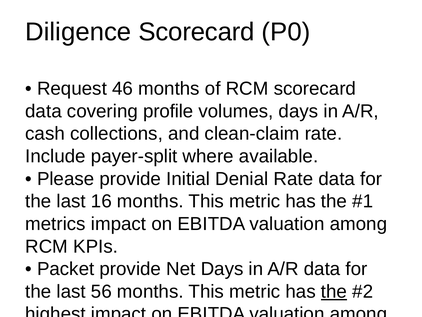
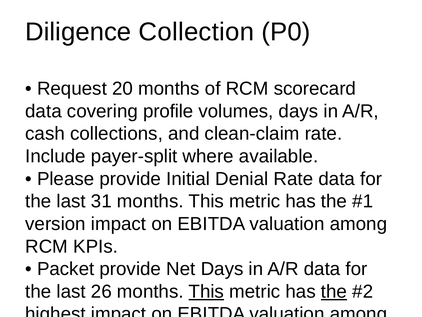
Diligence Scorecard: Scorecard -> Collection
46: 46 -> 20
16: 16 -> 31
metrics: metrics -> version
56: 56 -> 26
This at (206, 291) underline: none -> present
